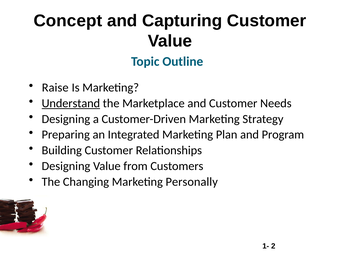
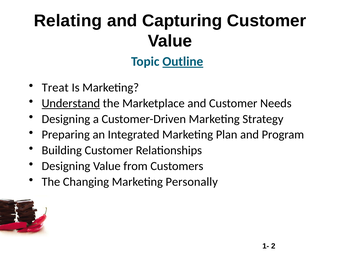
Concept: Concept -> Relating
Outline underline: none -> present
Raise: Raise -> Treat
